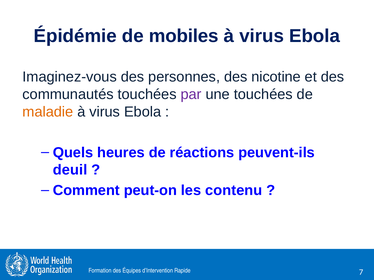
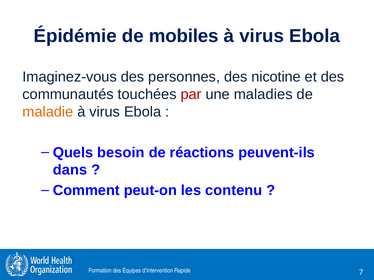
par colour: purple -> red
une touchées: touchées -> maladies
heures: heures -> besoin
deuil: deuil -> dans
